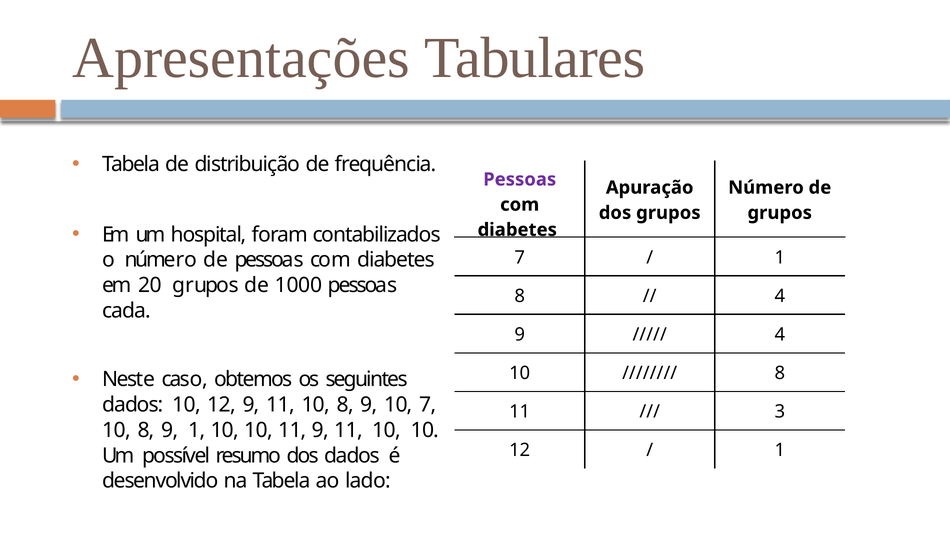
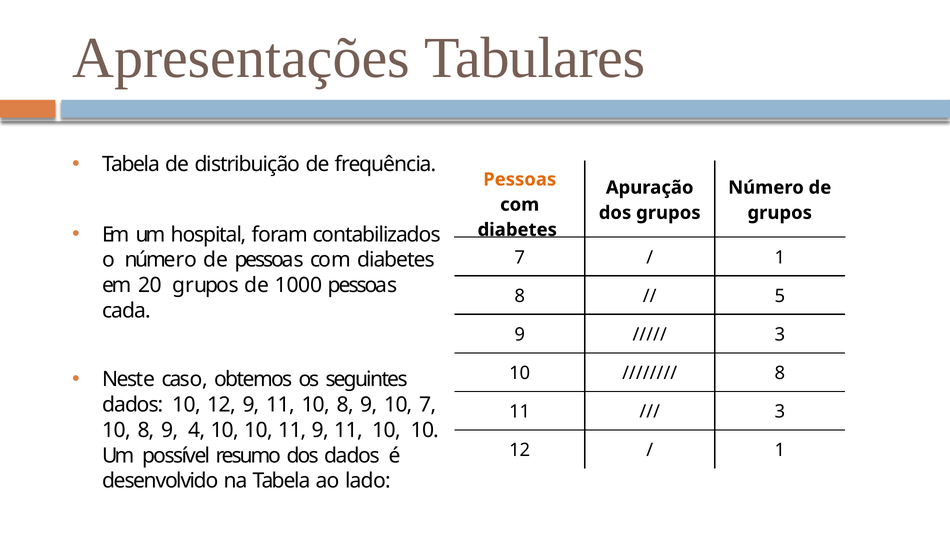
Pessoas at (520, 179) colour: purple -> orange
4 at (780, 296): 4 -> 5
4 at (780, 334): 4 -> 3
9 1: 1 -> 4
